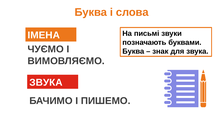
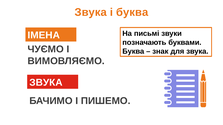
Буква at (91, 12): Буква -> Звука
і слова: слова -> буква
